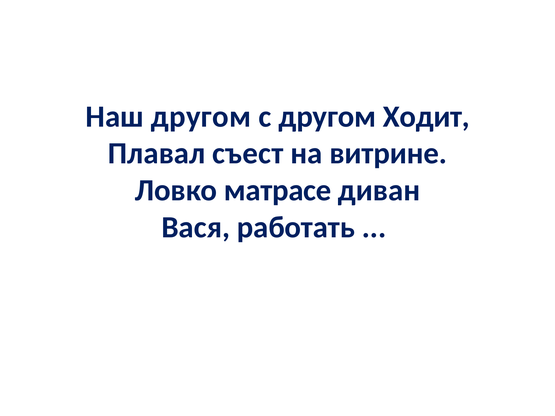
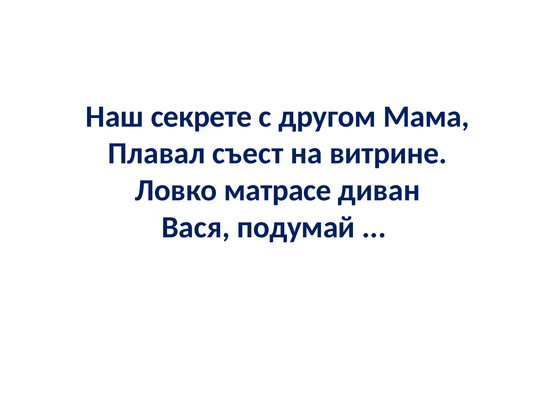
Наш другом: другом -> секрете
Ходит: Ходит -> Мама
работать: работать -> подумай
